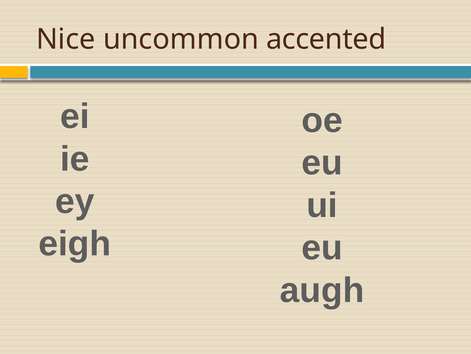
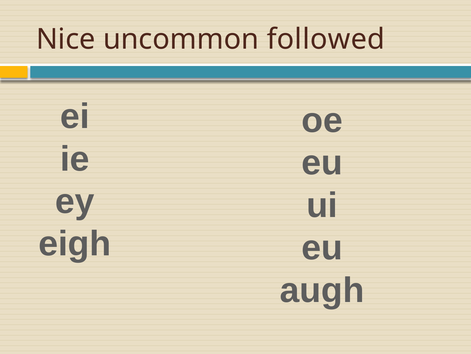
accented: accented -> followed
